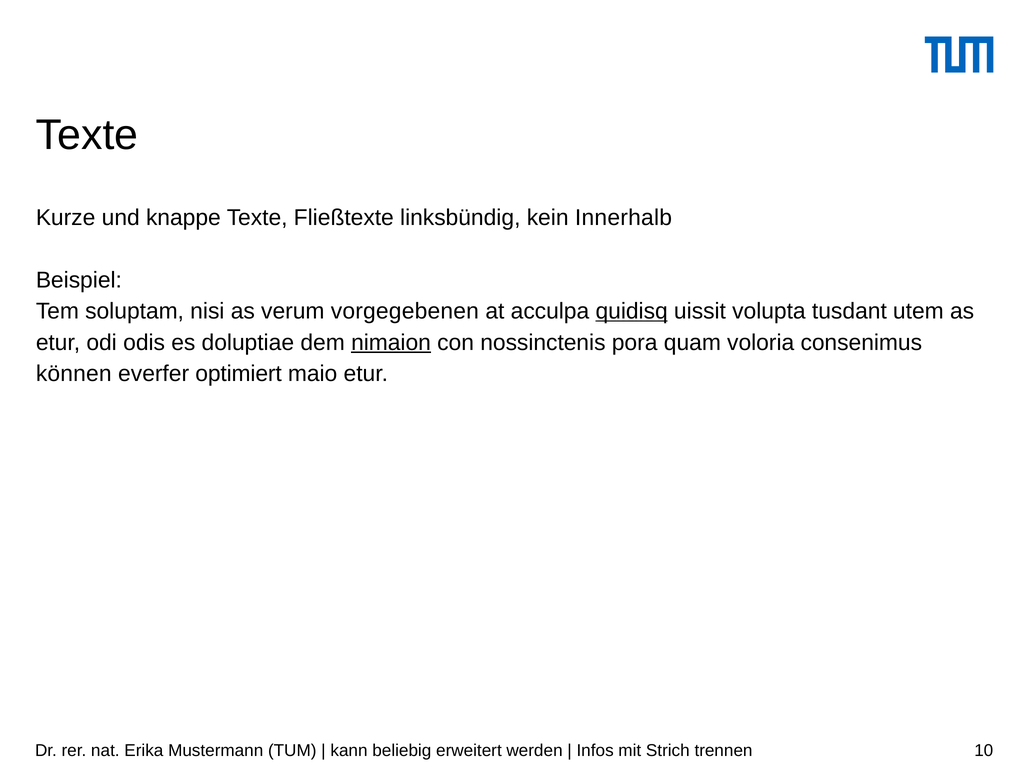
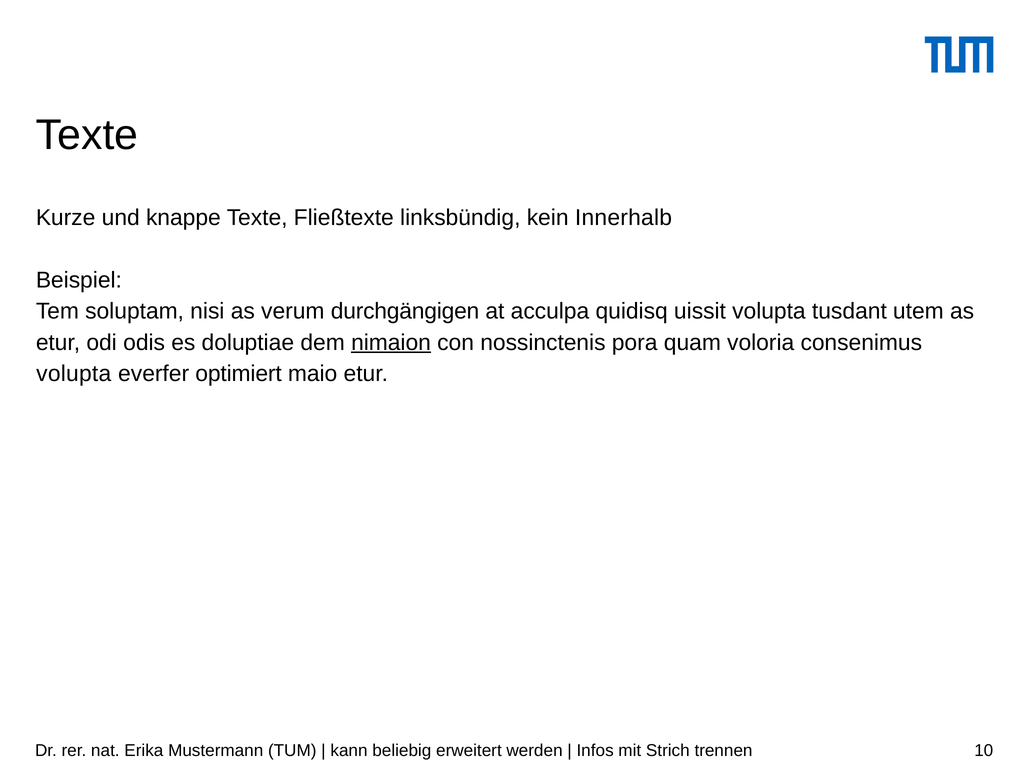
vorgegebenen: vorgegebenen -> durchgängigen
quidisq underline: present -> none
können at (74, 374): können -> volupta
